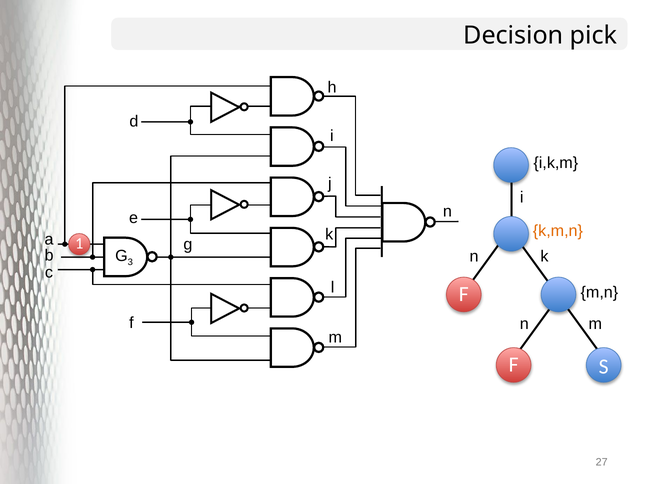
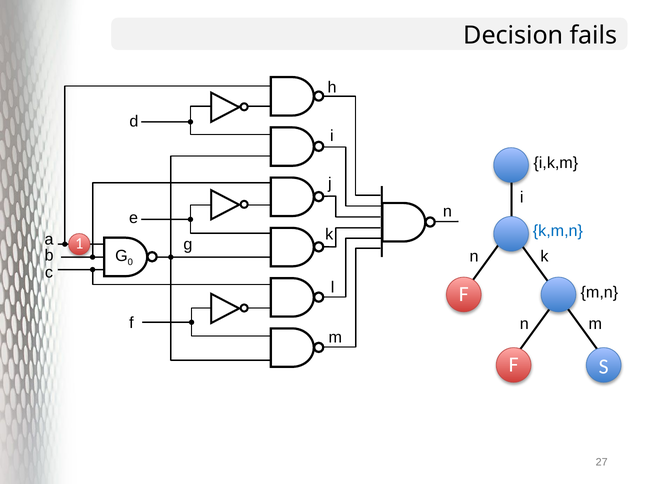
pick: pick -> fails
k,m,n colour: orange -> blue
3: 3 -> 0
